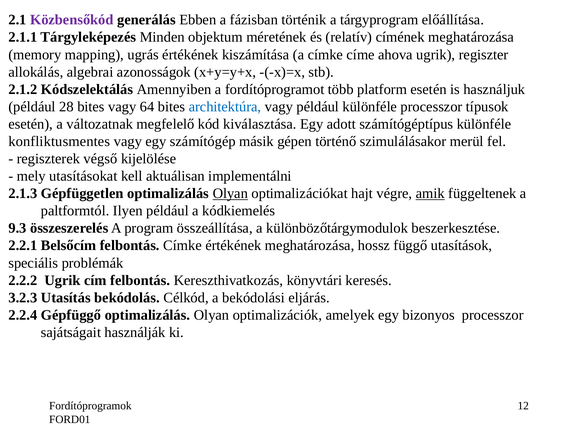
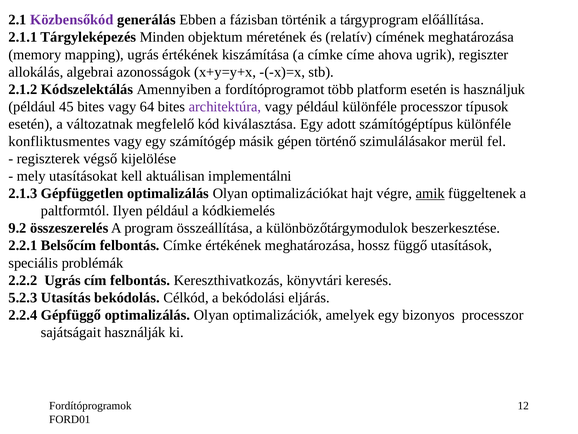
28: 28 -> 45
architektúra colour: blue -> purple
Olyan at (230, 193) underline: present -> none
9.3: 9.3 -> 9.2
2.2.2 Ugrik: Ugrik -> Ugrás
3.2.3: 3.2.3 -> 5.2.3
